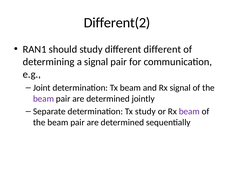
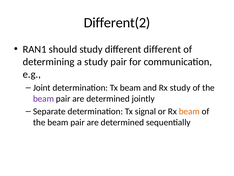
a signal: signal -> study
Rx signal: signal -> study
Tx study: study -> signal
beam at (189, 111) colour: purple -> orange
